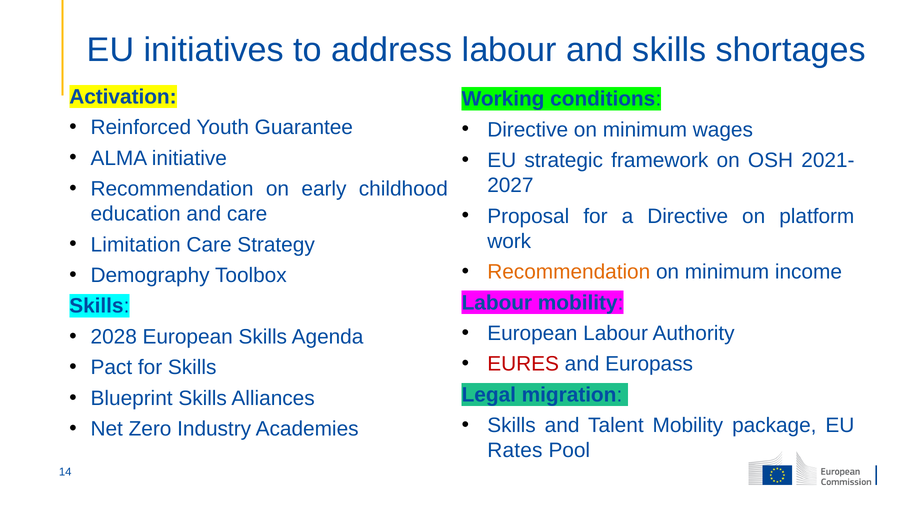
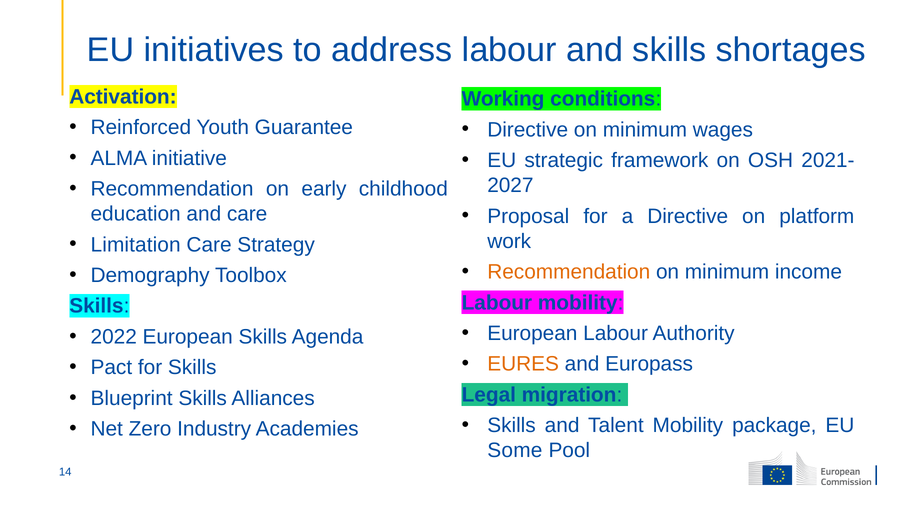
2028: 2028 -> 2022
EURES colour: red -> orange
Rates: Rates -> Some
